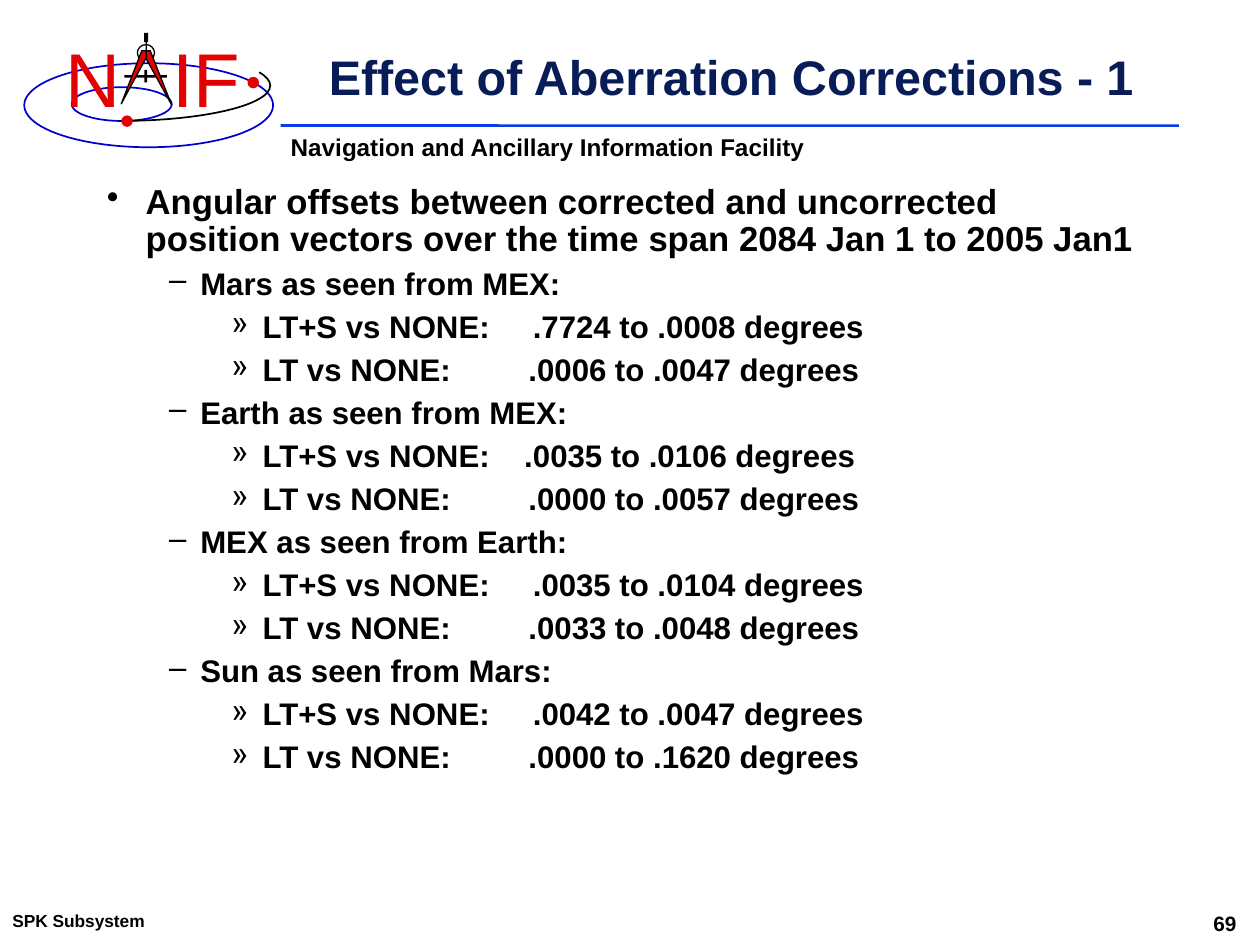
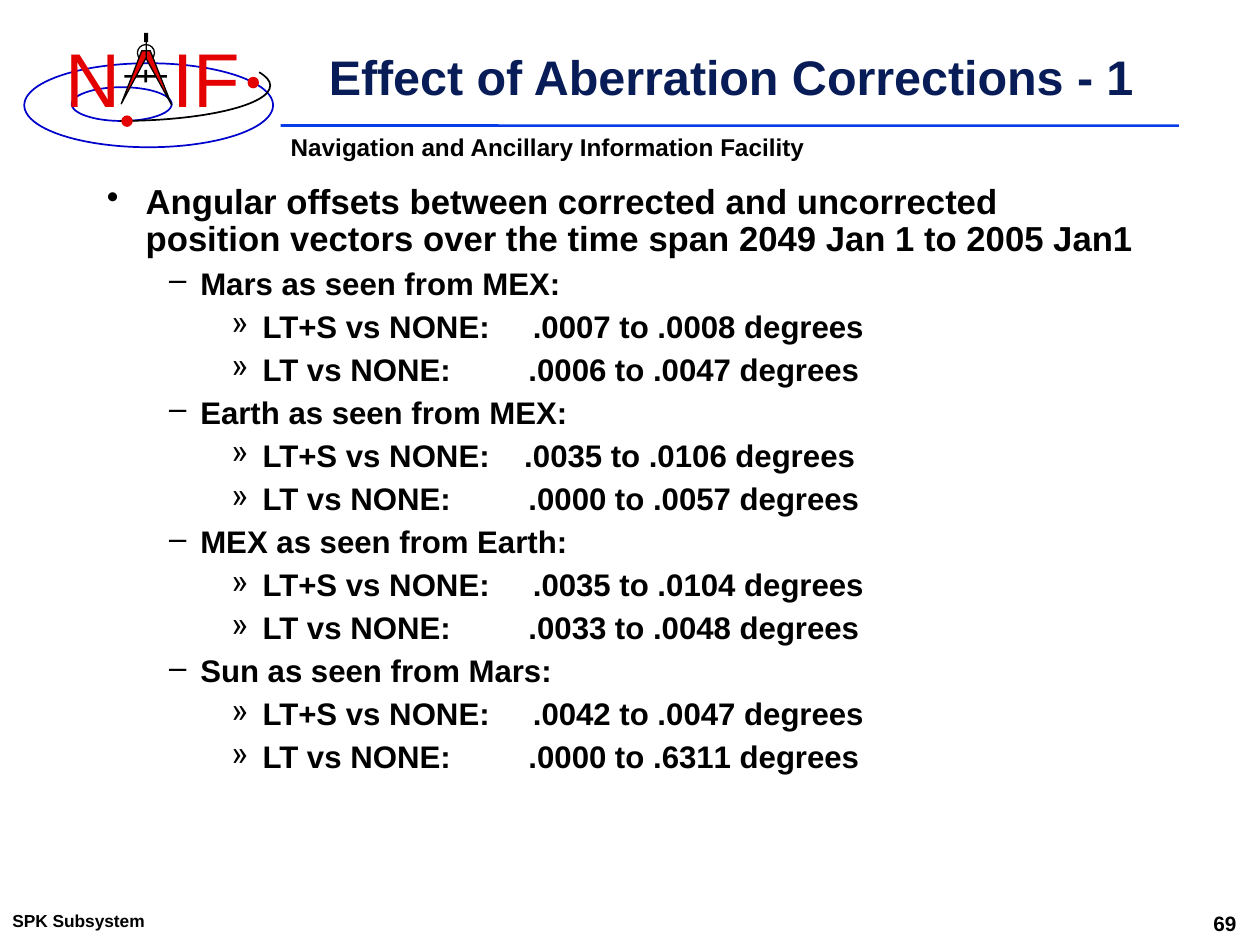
2084: 2084 -> 2049
.7724: .7724 -> .0007
.1620: .1620 -> .6311
